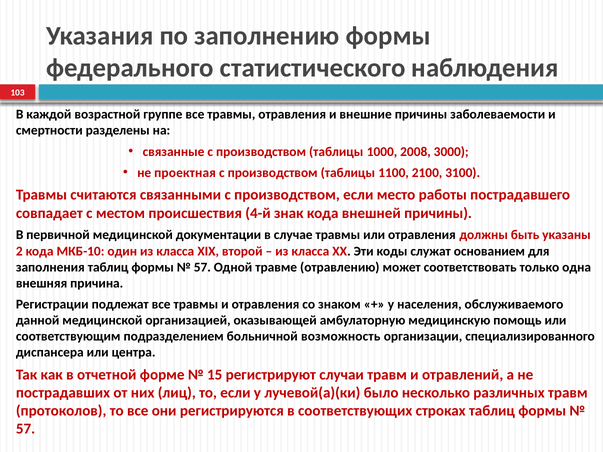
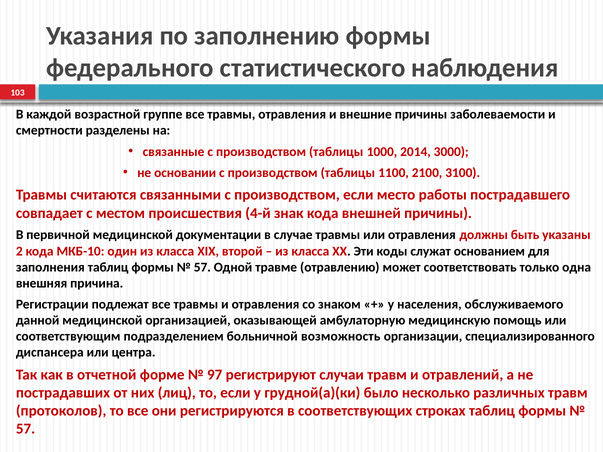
2008: 2008 -> 2014
проектная: проектная -> основании
15: 15 -> 97
лучевой(а)(ки: лучевой(а)(ки -> грудной(а)(ки
